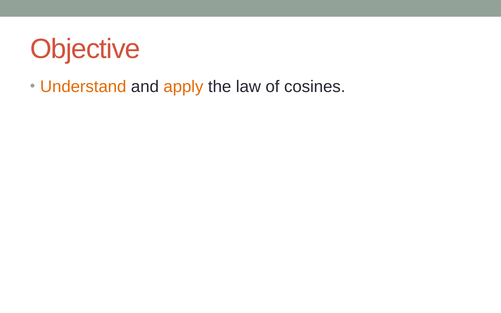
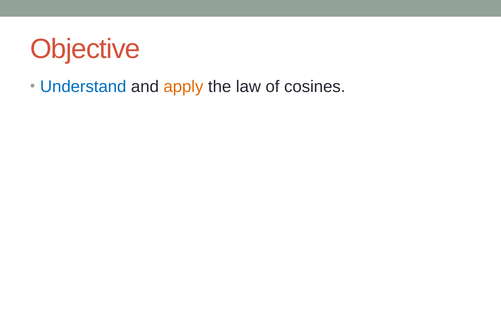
Understand colour: orange -> blue
